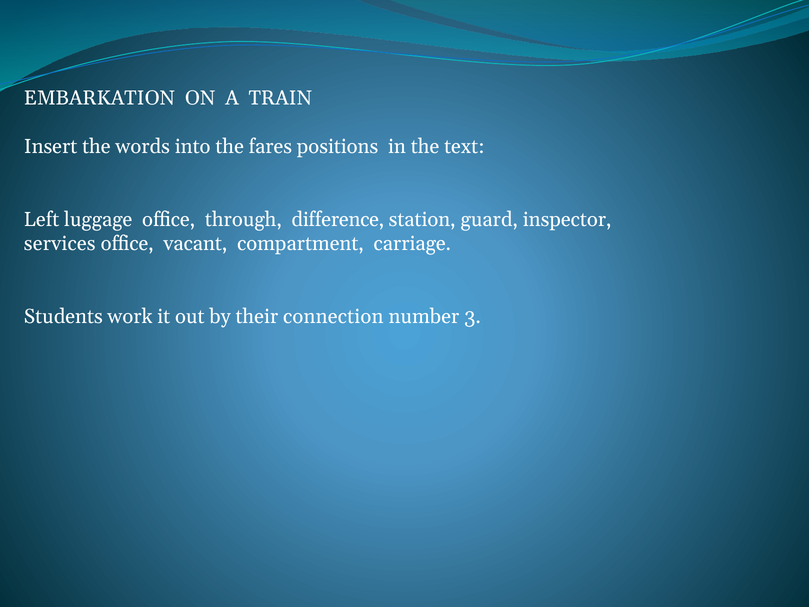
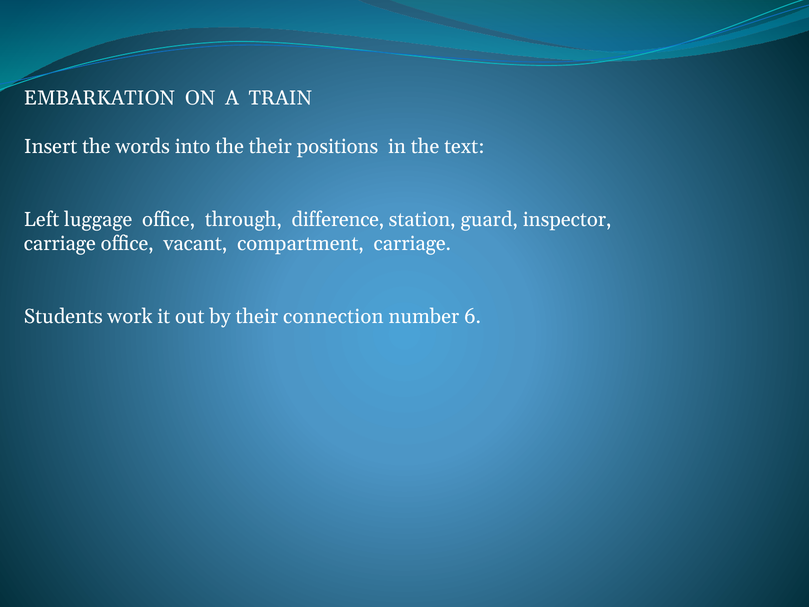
the fares: fares -> their
services at (60, 244): services -> carriage
3: 3 -> 6
